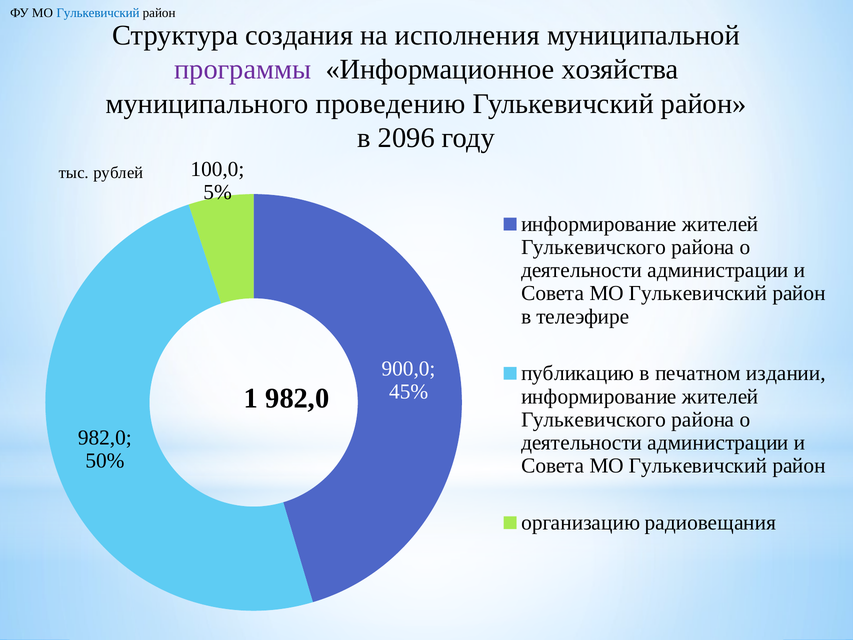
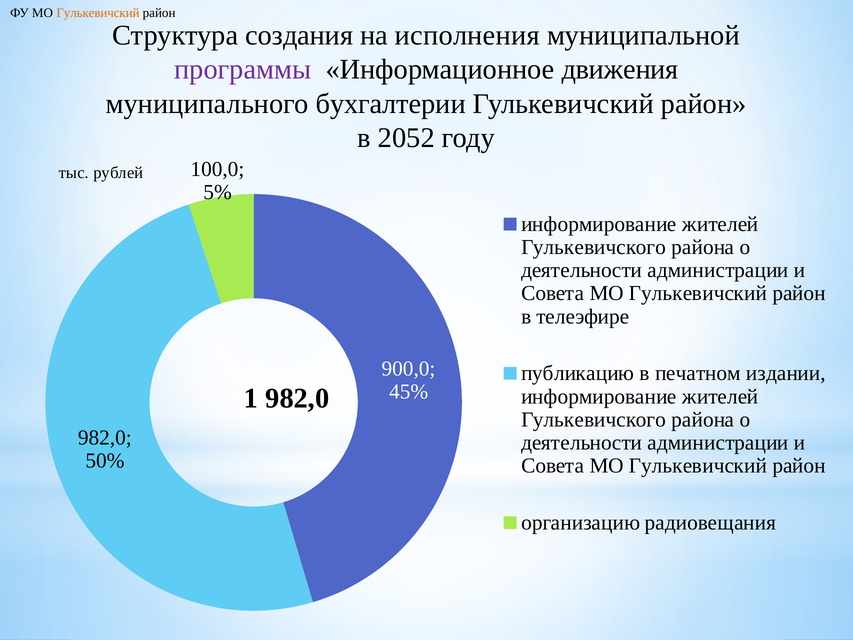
Гулькевичский at (98, 13) colour: blue -> orange
хозяйства: хозяйства -> движения
проведению: проведению -> бухгалтерии
2096: 2096 -> 2052
